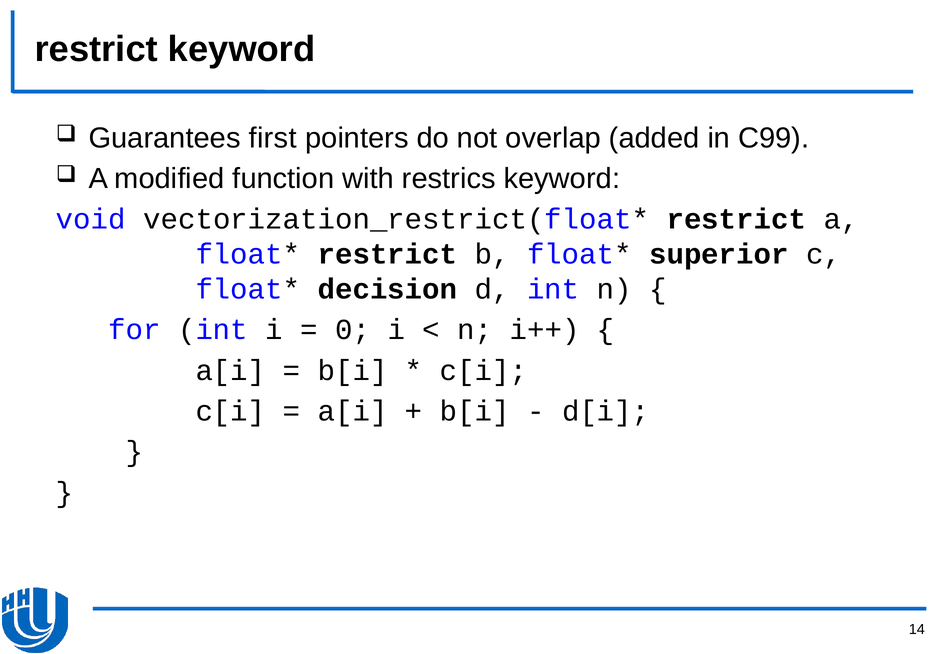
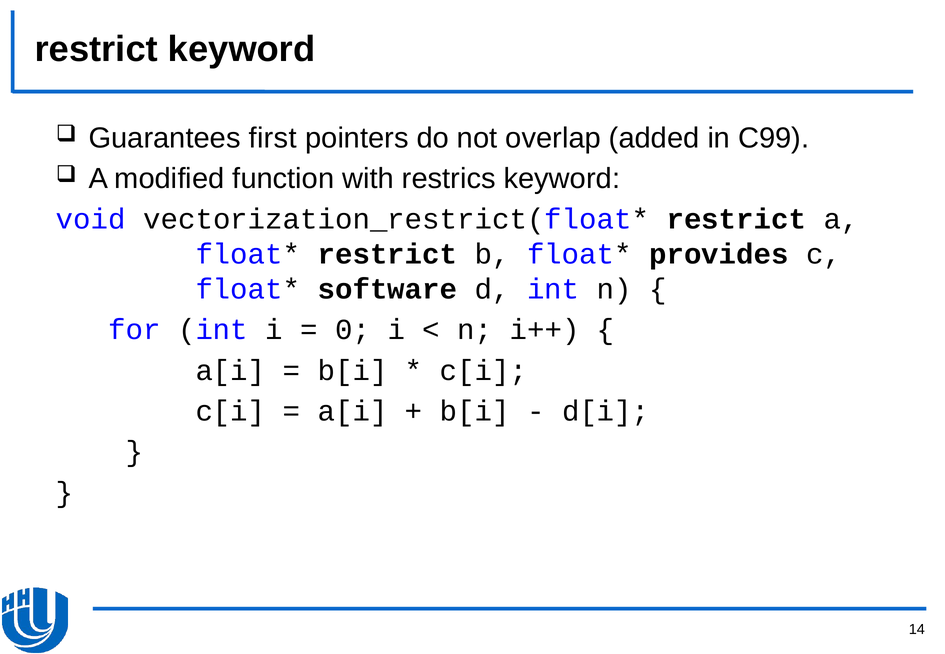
superior: superior -> provides
decision: decision -> software
